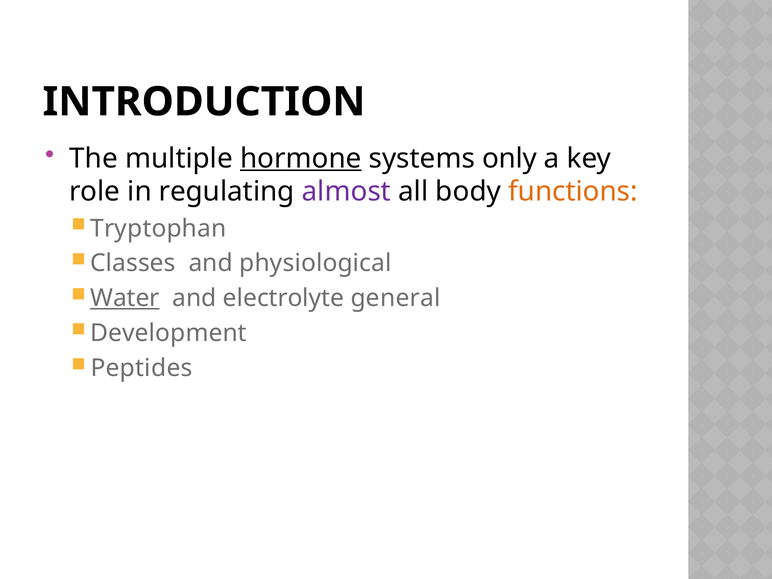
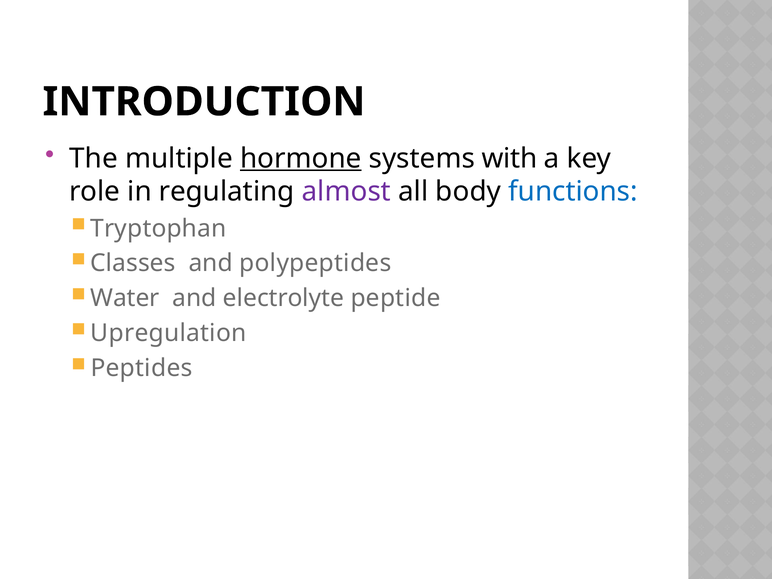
only: only -> with
functions colour: orange -> blue
physiological: physiological -> polypeptides
Water underline: present -> none
general: general -> peptide
Development: Development -> Upregulation
